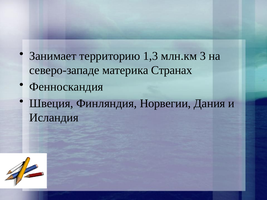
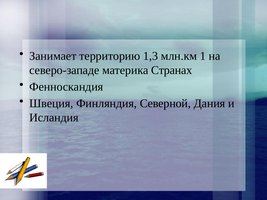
3: 3 -> 1
Норвегии: Норвегии -> Северной
